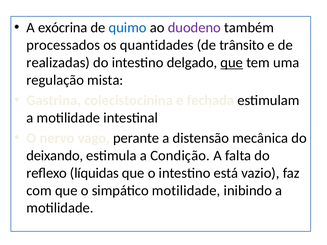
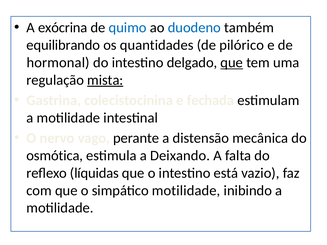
duodeno colour: purple -> blue
processados: processados -> equilibrando
trânsito: trânsito -> pilórico
realizadas: realizadas -> hormonal
mista underline: none -> present
deixando: deixando -> osmótica
Condição: Condição -> Deixando
